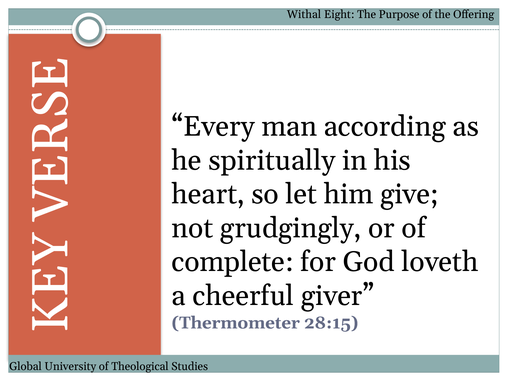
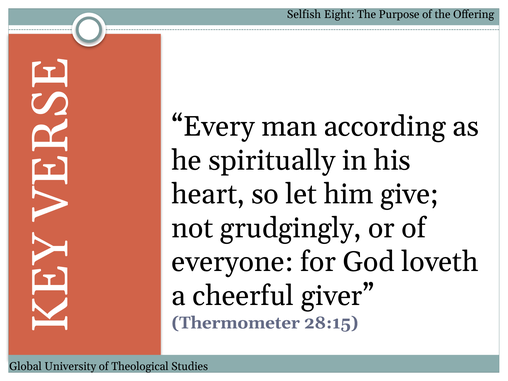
Withal: Withal -> Selfish
complete: complete -> everyone
